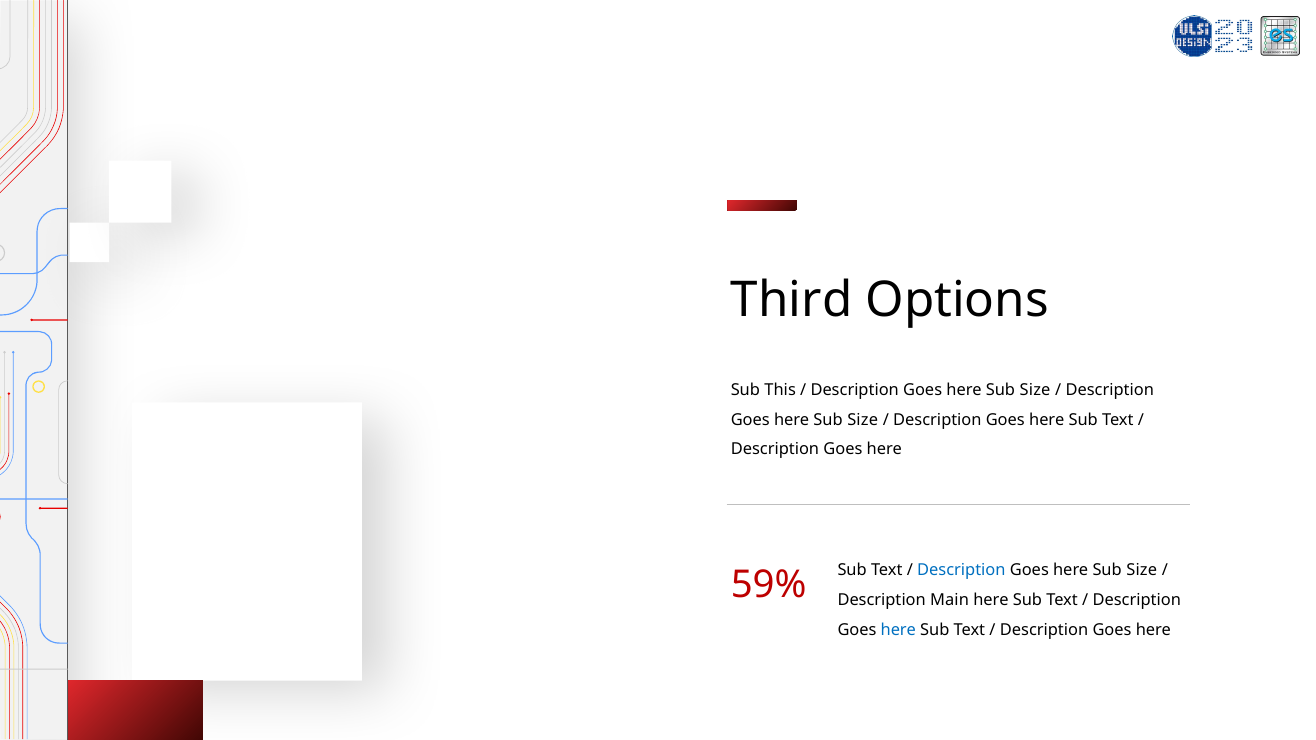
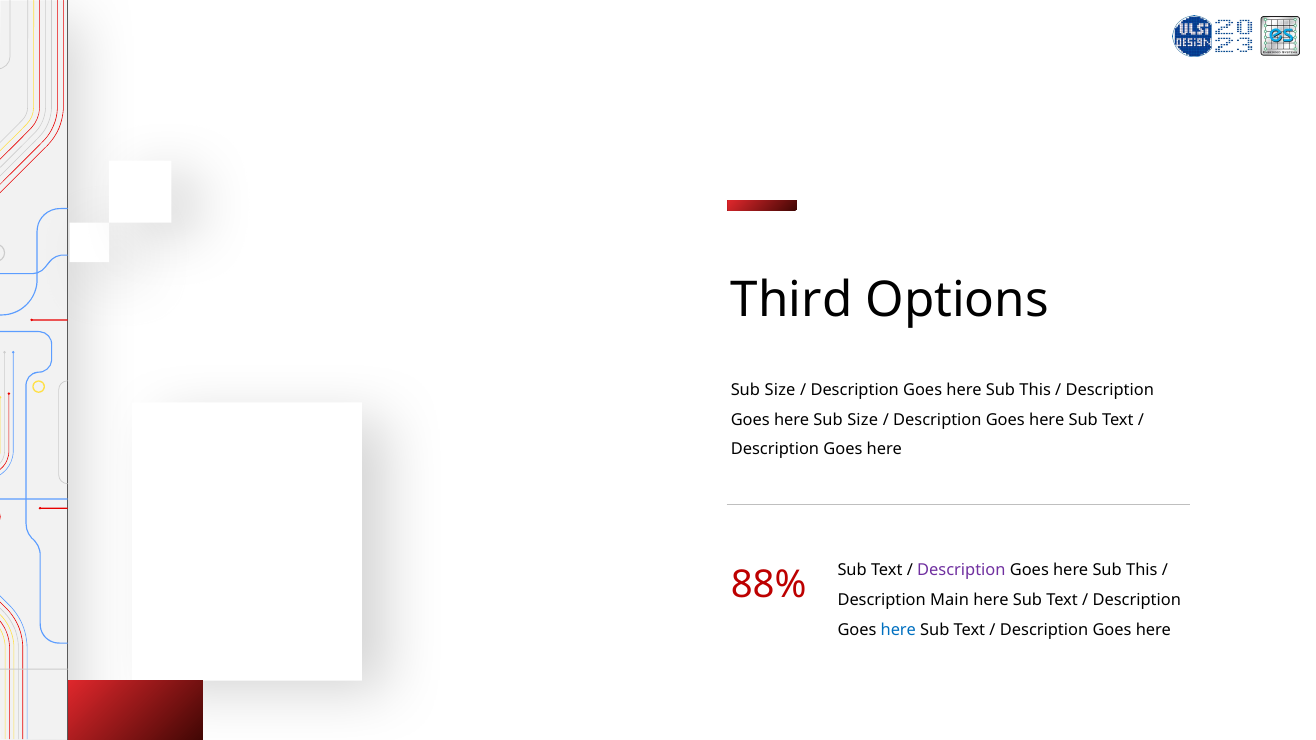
This at (780, 390): This -> Size
Size at (1035, 390): Size -> This
Description at (961, 571) colour: blue -> purple
Size at (1142, 571): Size -> This
59%: 59% -> 88%
